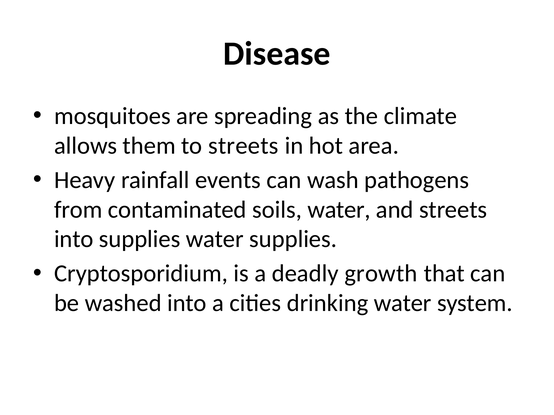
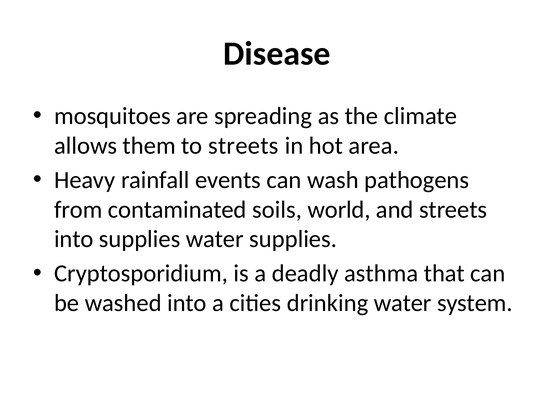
soils water: water -> world
growth: growth -> asthma
